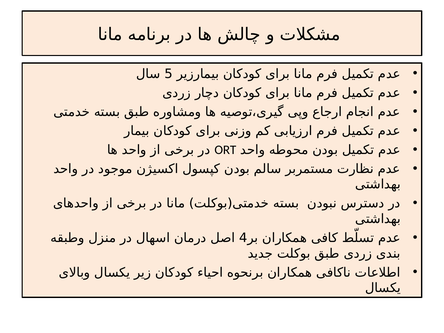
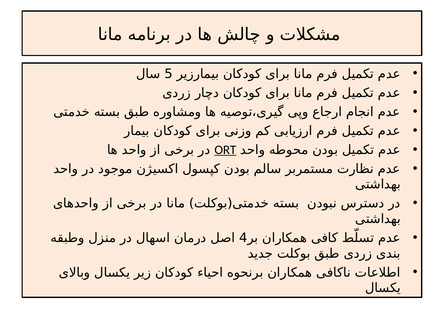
ORT underline: none -> present
